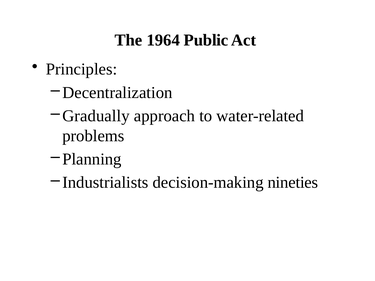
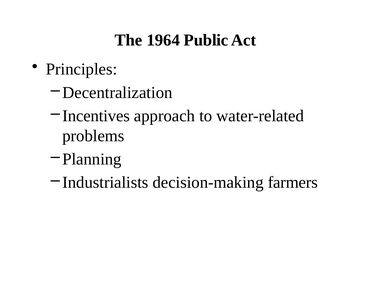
Gradually: Gradually -> Incentives
nineties: nineties -> farmers
